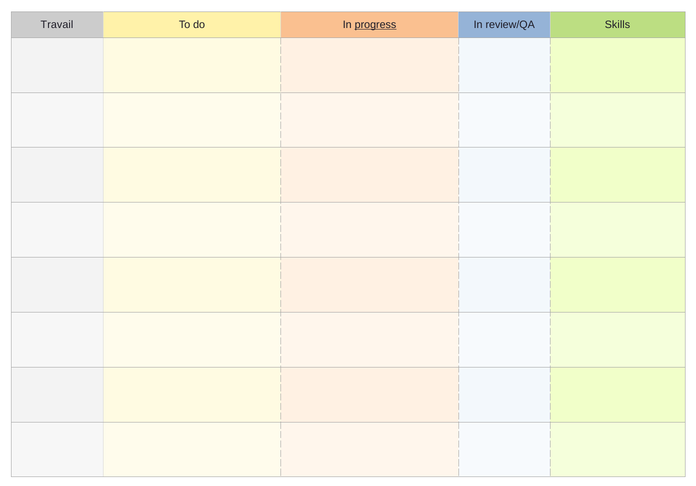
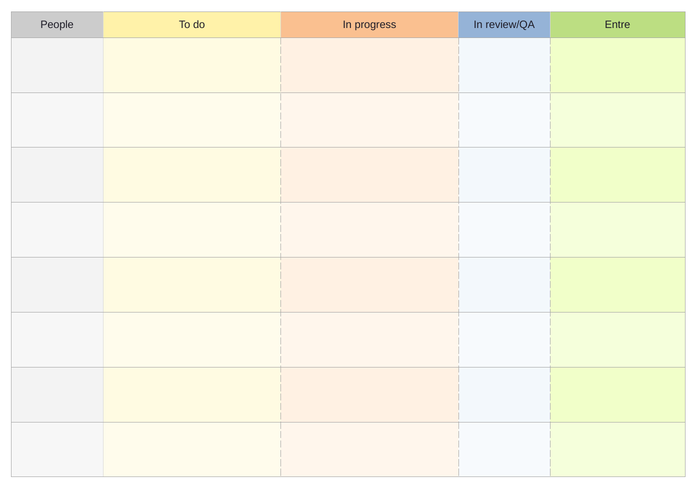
Travail: Travail -> People
progress underline: present -> none
Skills: Skills -> Entre
